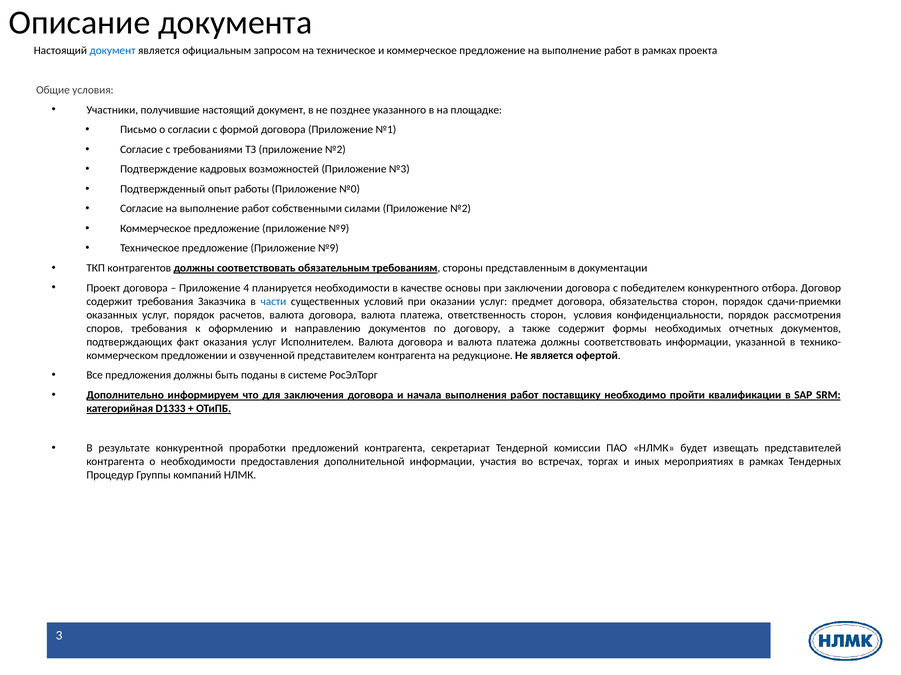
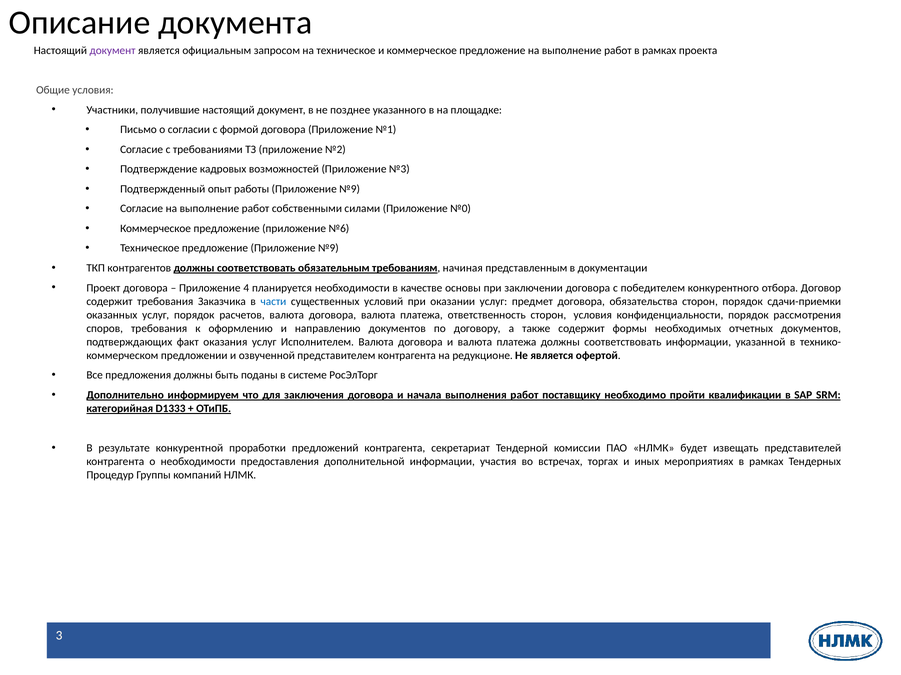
документ at (113, 50) colour: blue -> purple
работы Приложение №0: №0 -> №9
силами Приложение №2: №2 -> №0
Коммерческое предложение приложение №9: №9 -> №6
стороны: стороны -> начиная
